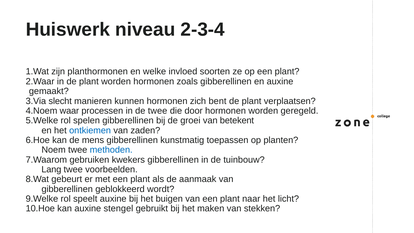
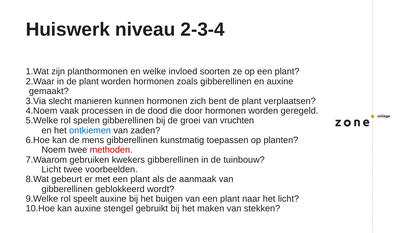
waar: waar -> vaak
de twee: twee -> dood
betekent: betekent -> vruchten
methoden colour: blue -> red
Lang at (51, 169): Lang -> Licht
